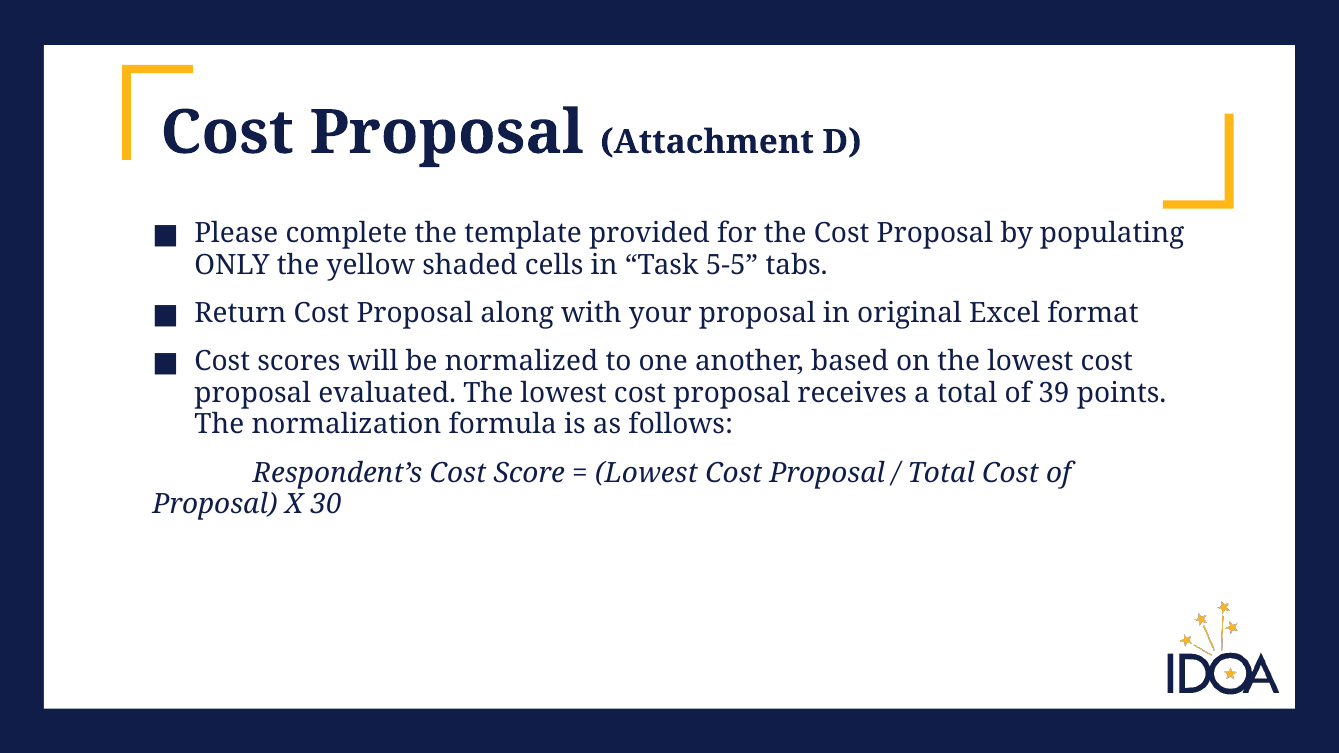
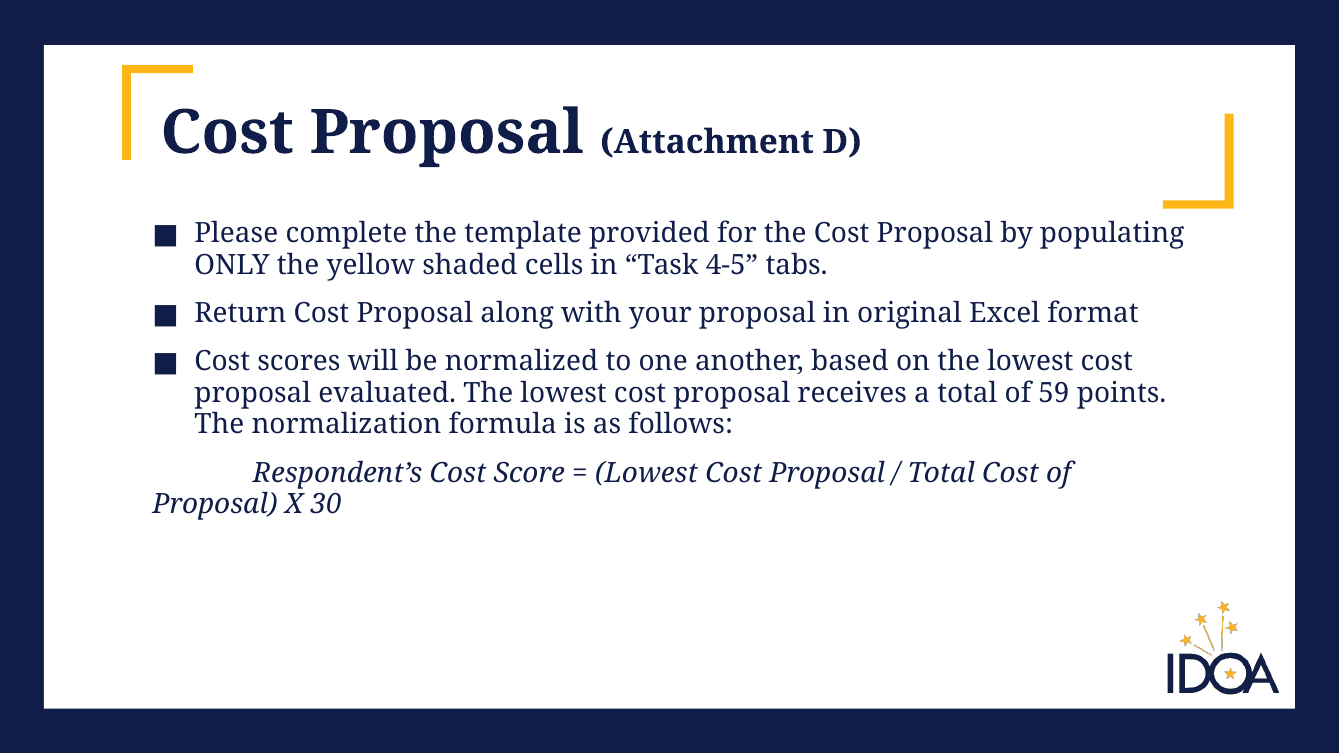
5-5: 5-5 -> 4-5
39: 39 -> 59
